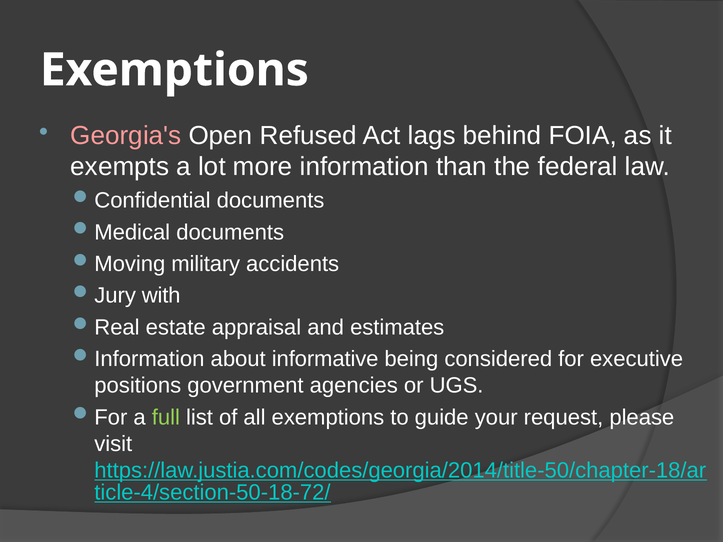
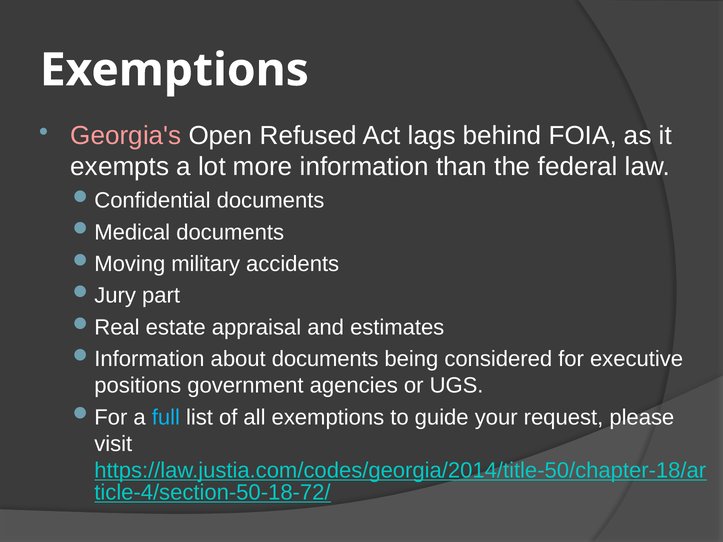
with: with -> part
about informative: informative -> documents
full colour: light green -> light blue
